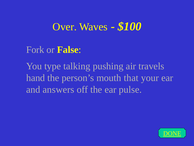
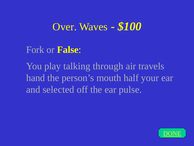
type: type -> play
pushing: pushing -> through
that: that -> half
answers: answers -> selected
